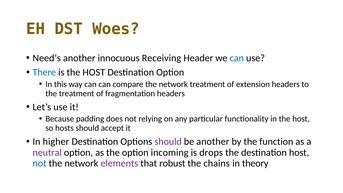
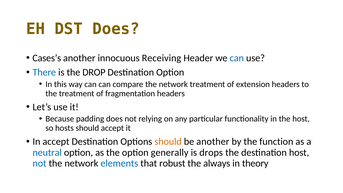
DST Woes: Woes -> Does
Need’s: Need’s -> Cases’s
is the HOST: HOST -> DROP
In higher: higher -> accept
should at (168, 142) colour: purple -> orange
neutral colour: purple -> blue
incoming: incoming -> generally
elements colour: purple -> blue
chains: chains -> always
